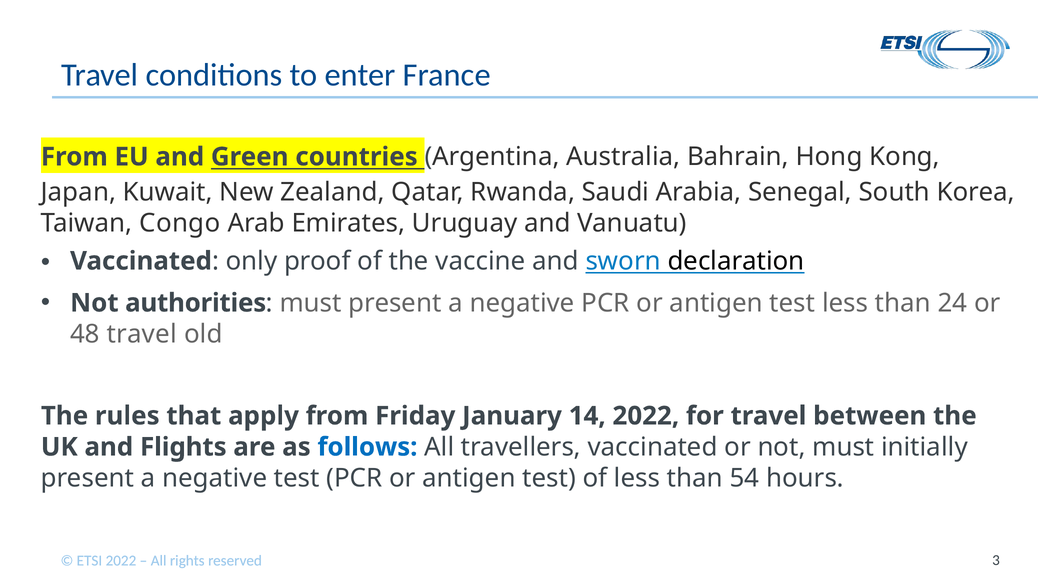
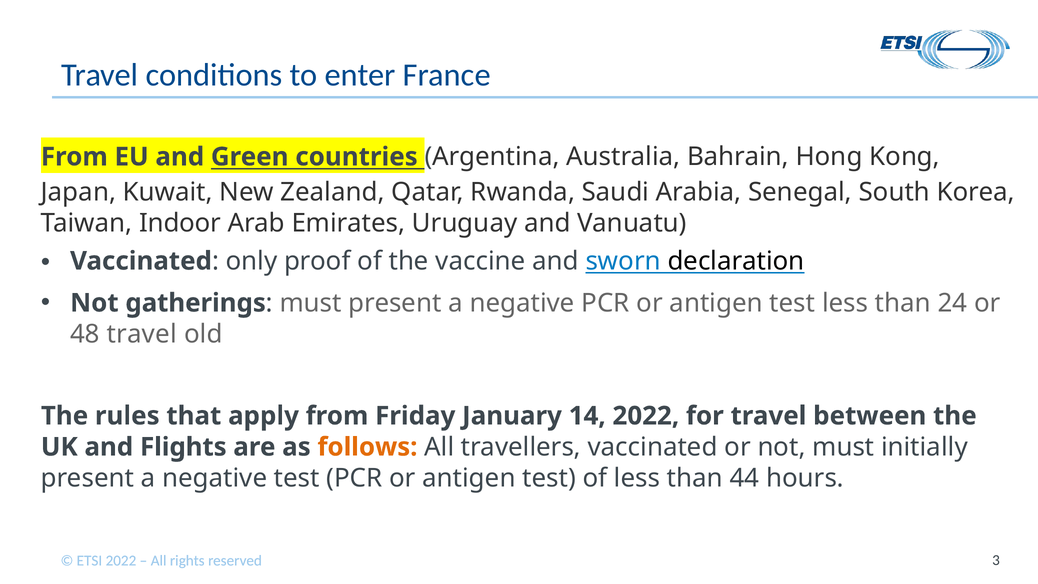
Congo: Congo -> Indoor
authorities: authorities -> gatherings
follows colour: blue -> orange
54: 54 -> 44
